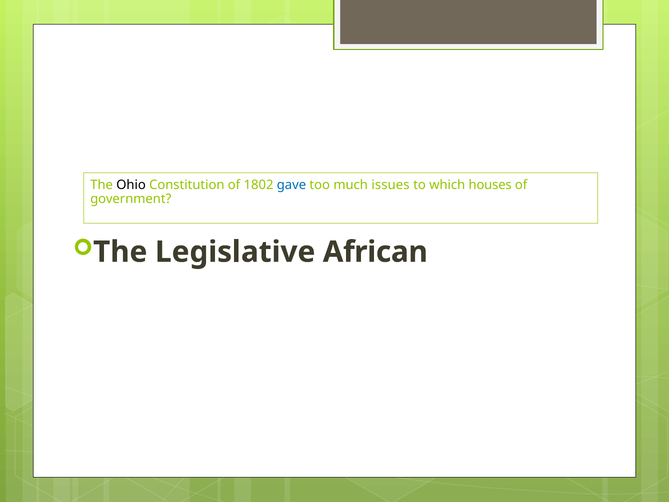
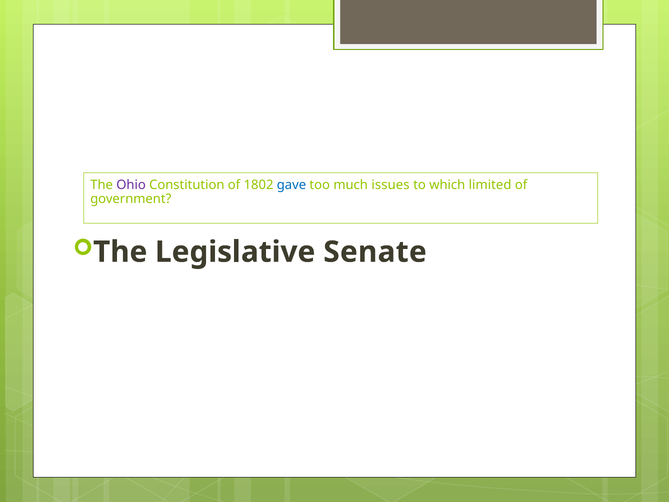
Ohio colour: black -> purple
houses: houses -> limited
African: African -> Senate
